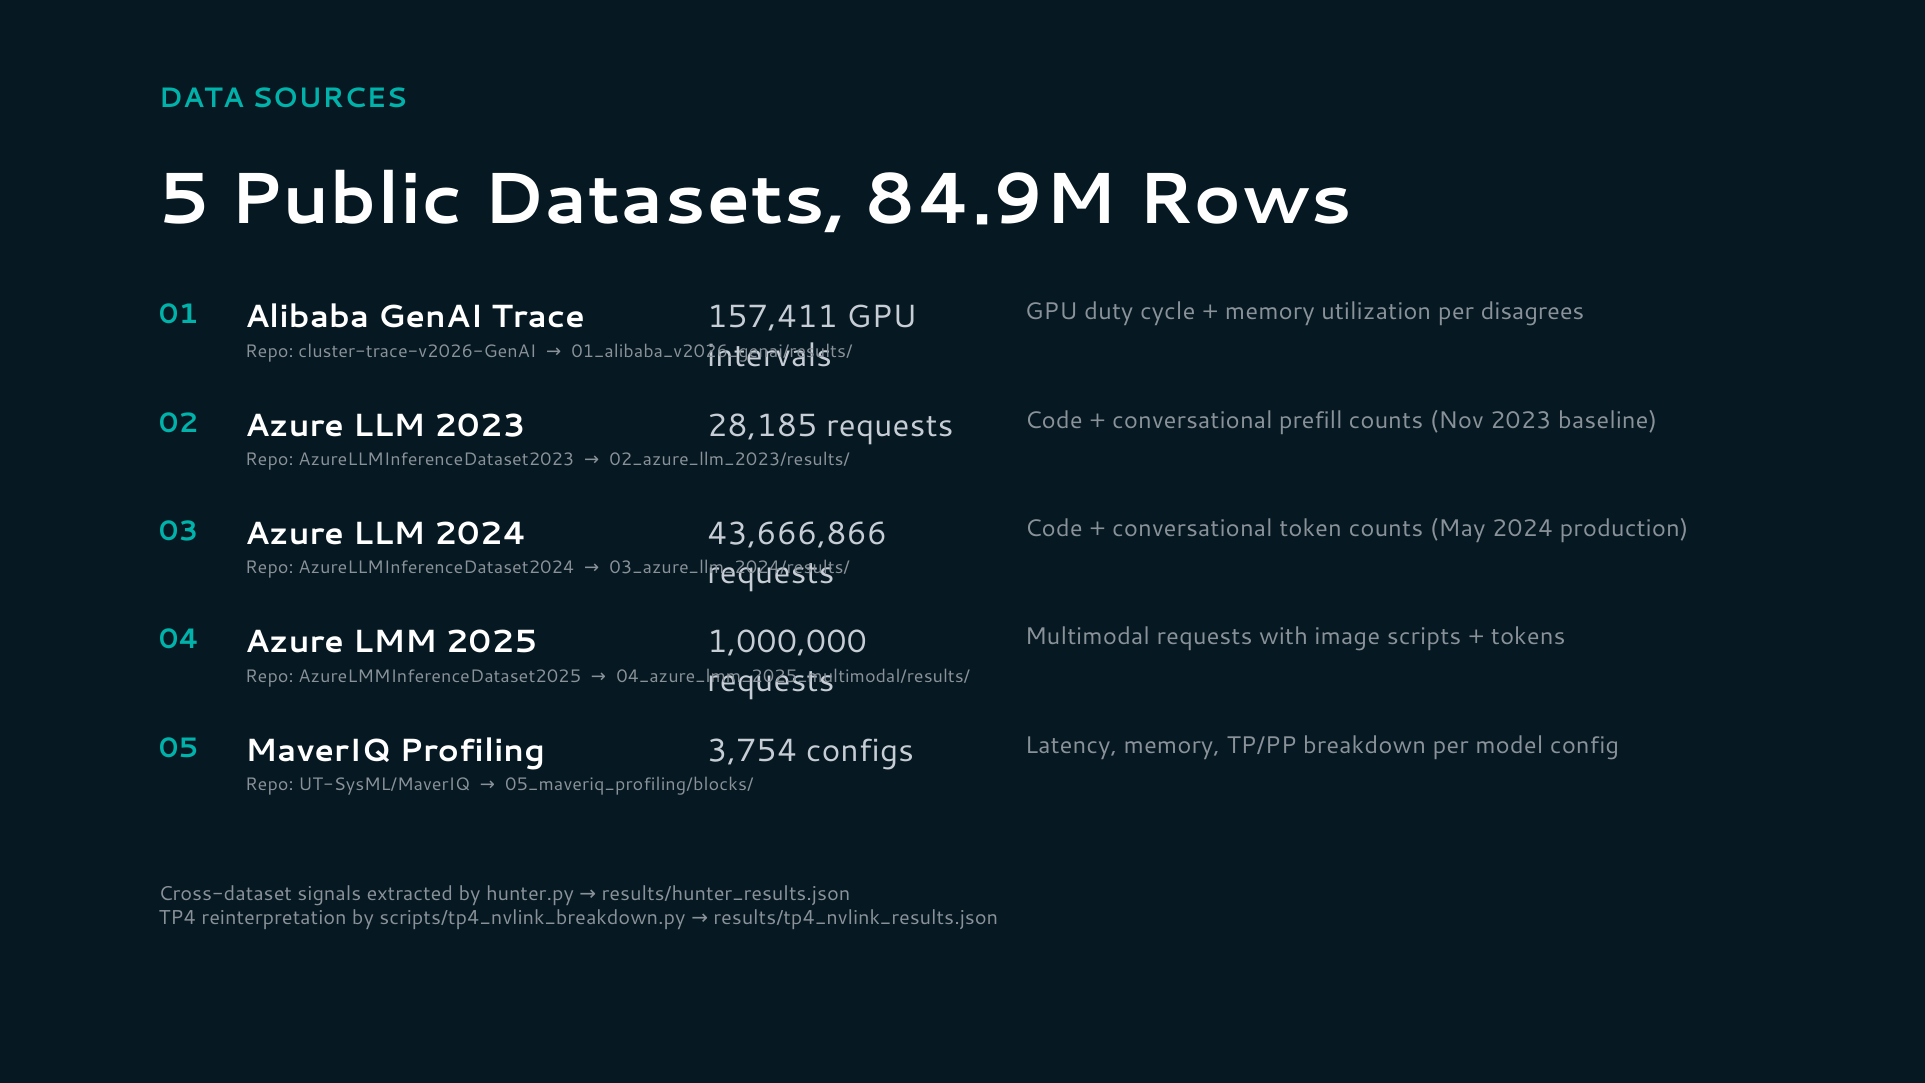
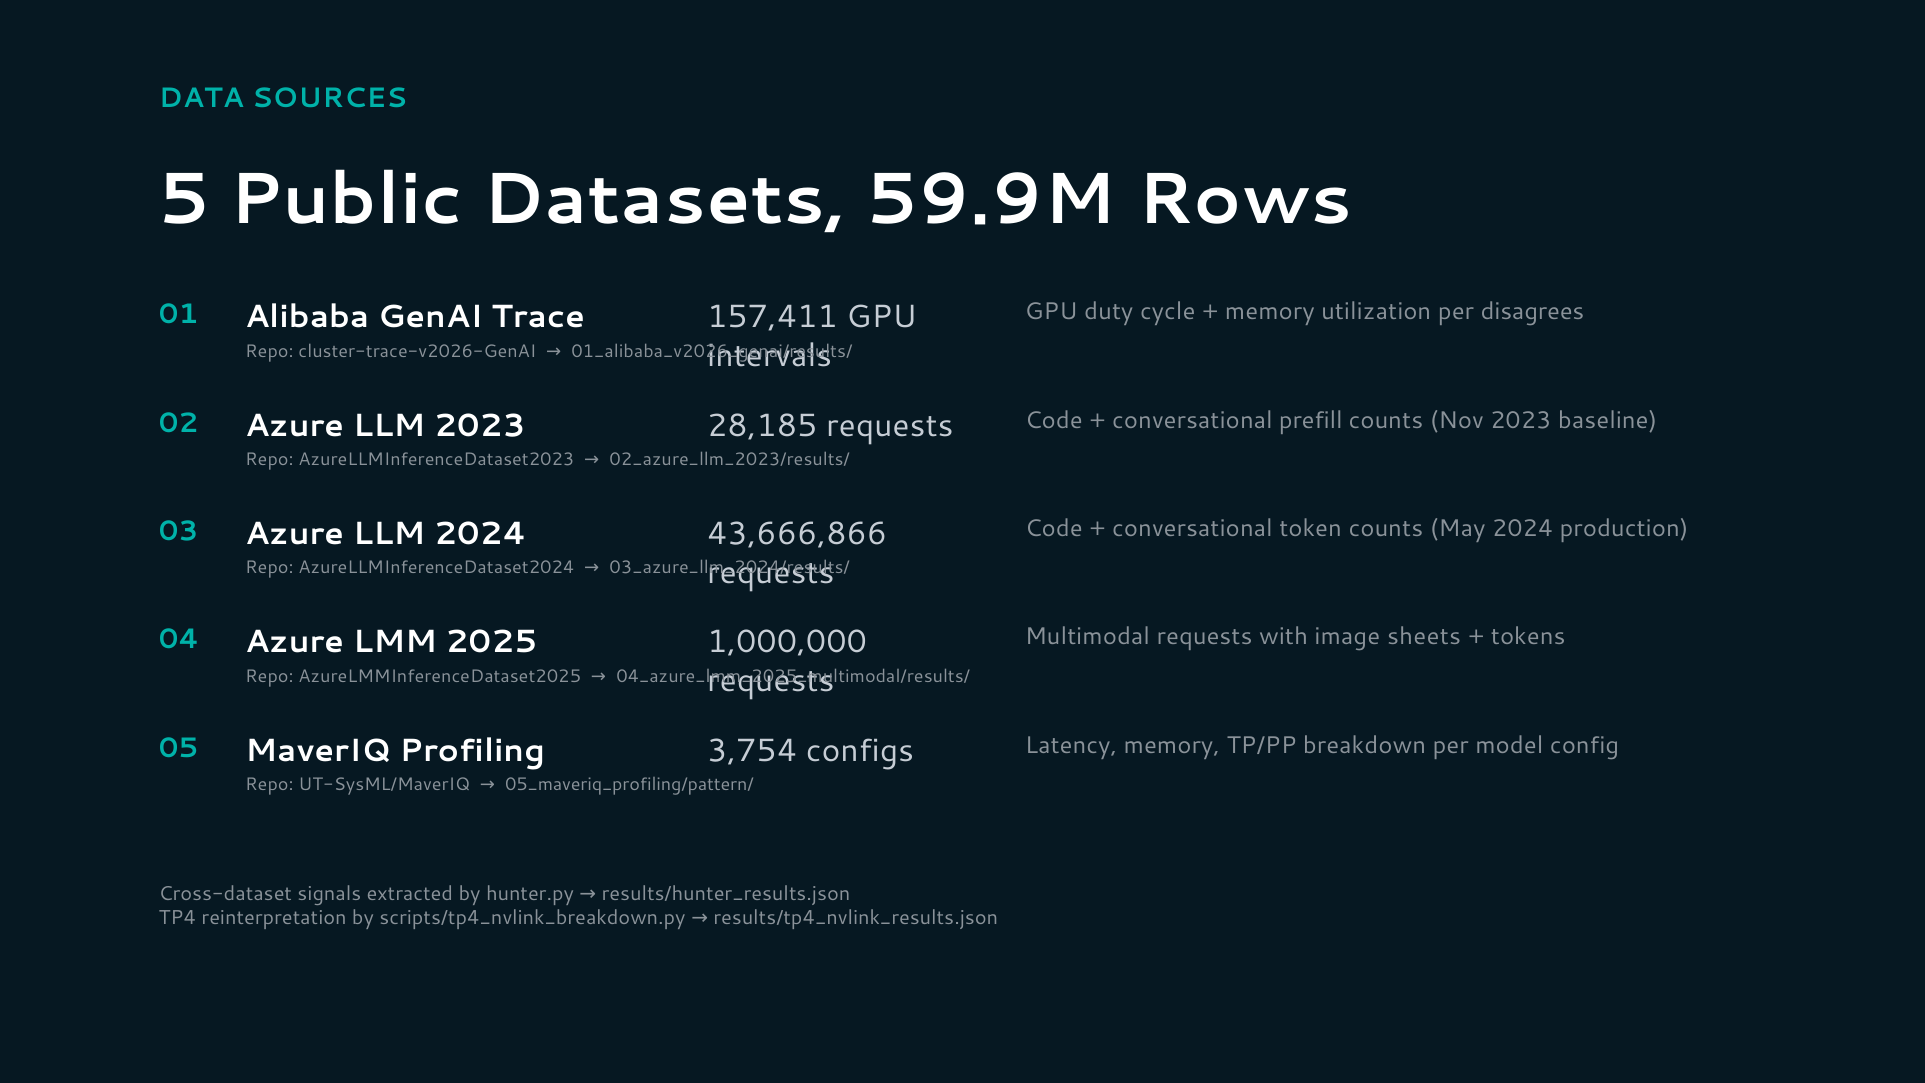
84.9M: 84.9M -> 59.9M
scripts: scripts -> sheets
05_maveriq_profiling/blocks/: 05_maveriq_profiling/blocks/ -> 05_maveriq_profiling/pattern/
